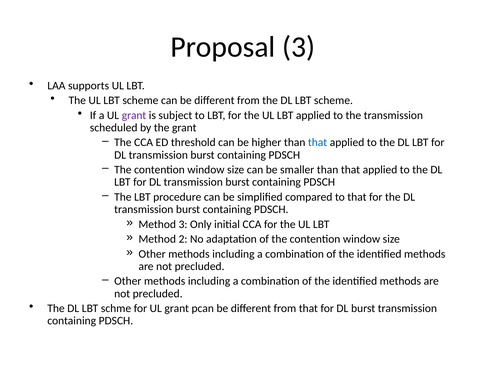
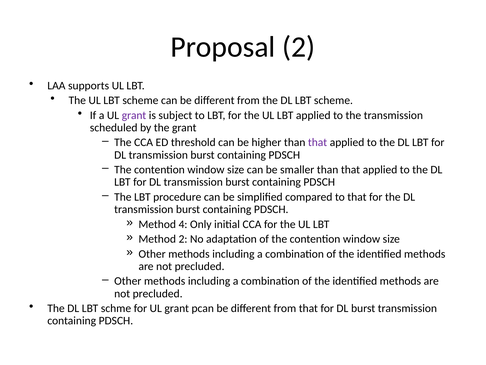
Proposal 3: 3 -> 2
that at (318, 142) colour: blue -> purple
Method 3: 3 -> 4
